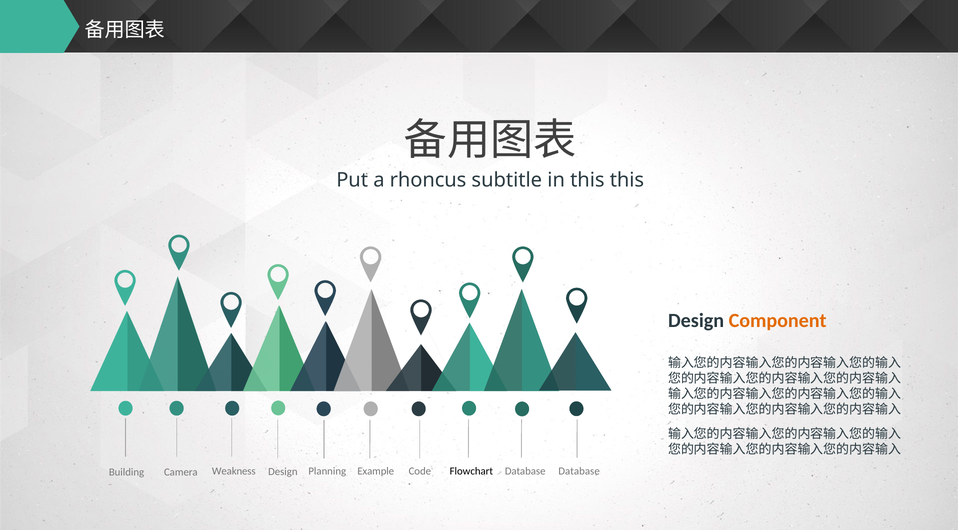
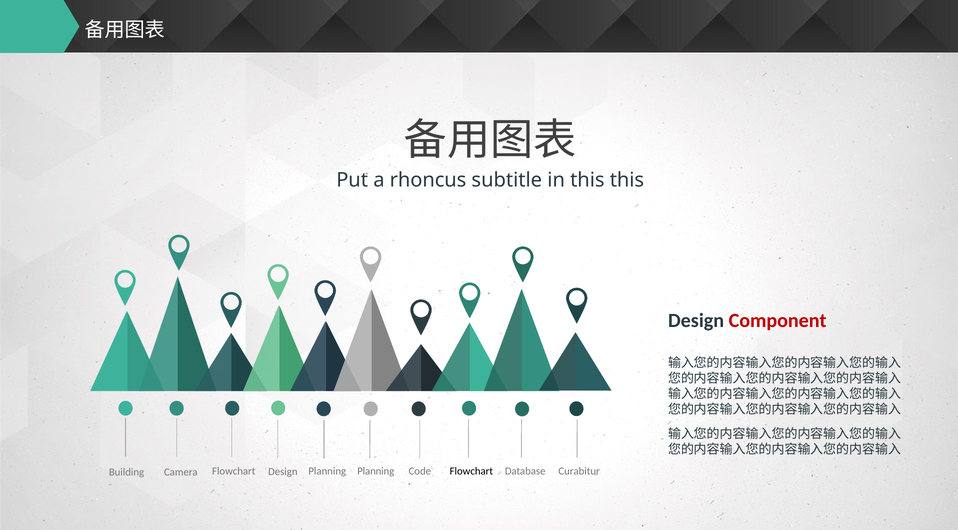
Component colour: orange -> red
Camera Weakness: Weakness -> Flowchart
Planning Example: Example -> Planning
Database Database: Database -> Curabitur
